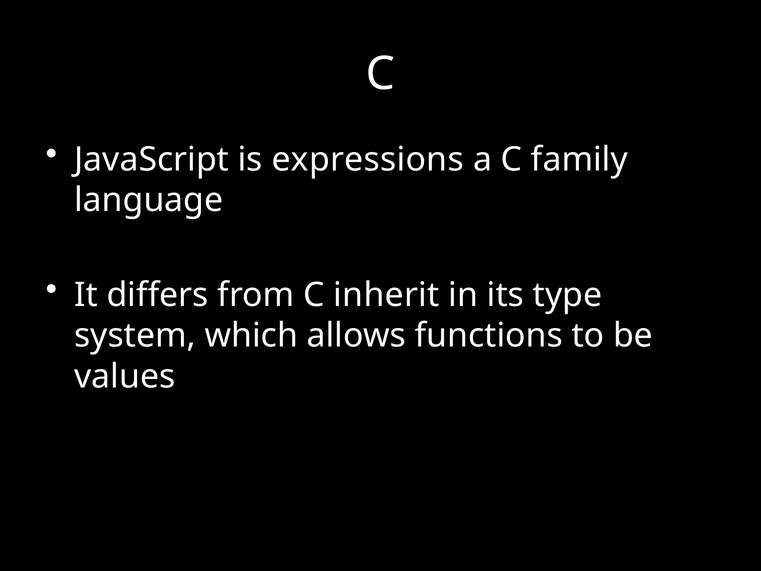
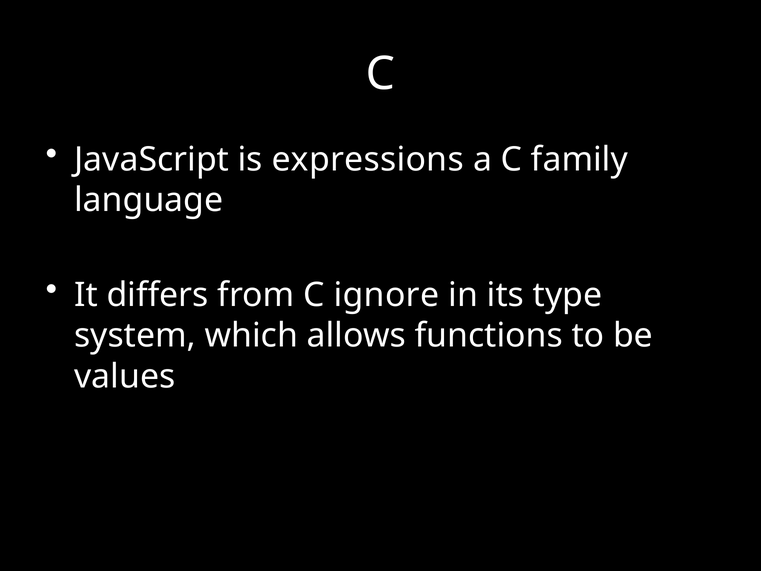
inherit: inherit -> ignore
